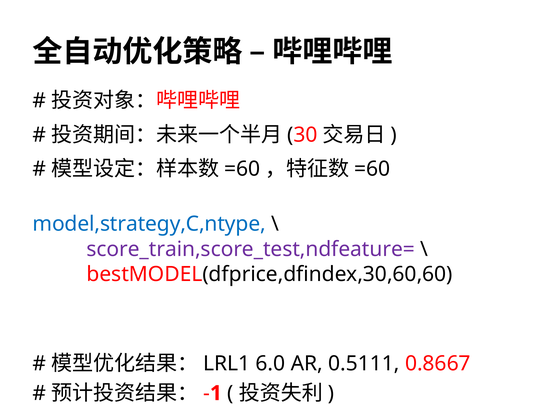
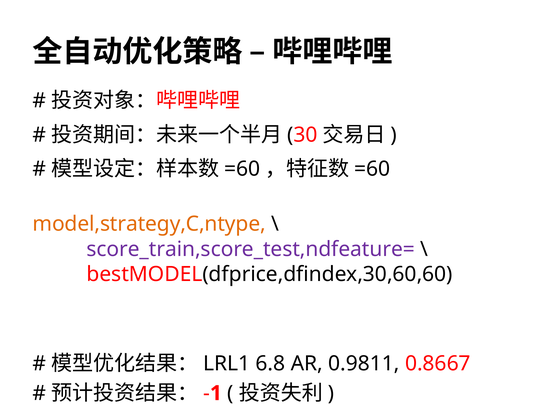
model,strategy,C,ntype colour: blue -> orange
6.0: 6.0 -> 6.8
0.5111: 0.5111 -> 0.9811
